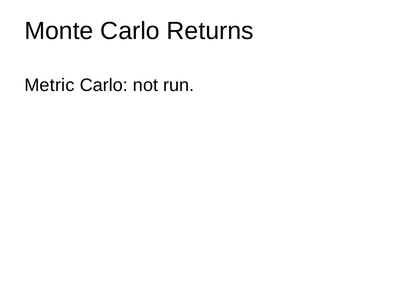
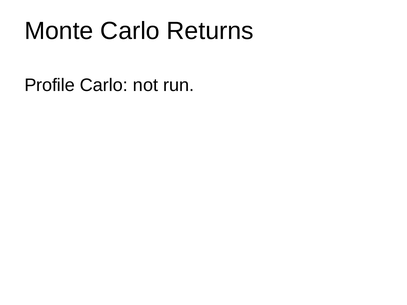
Metric: Metric -> Profile
